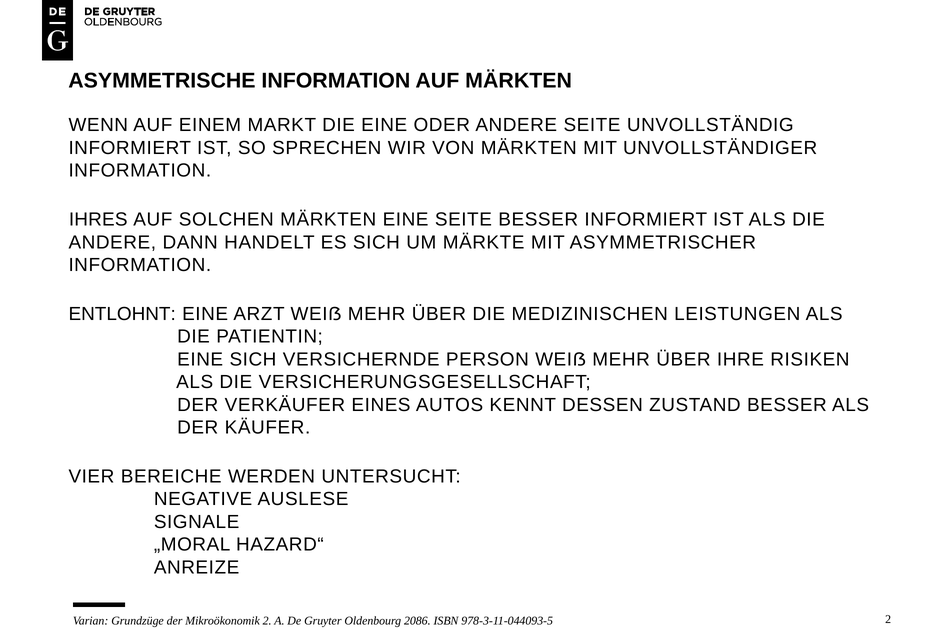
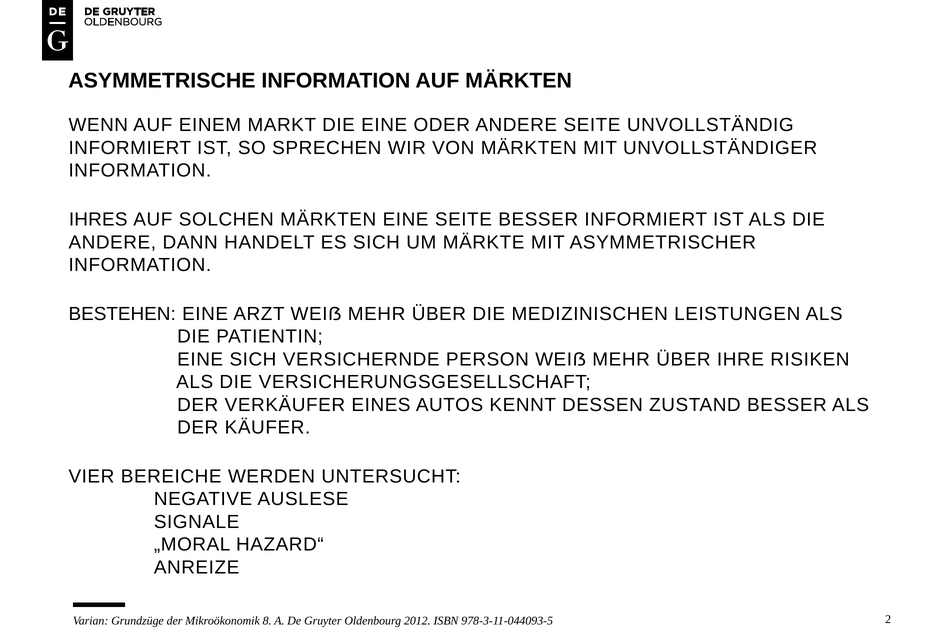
ENTLOHNT: ENTLOHNT -> BESTEHEN
Mikroökonomik 2: 2 -> 8
2086: 2086 -> 2012
